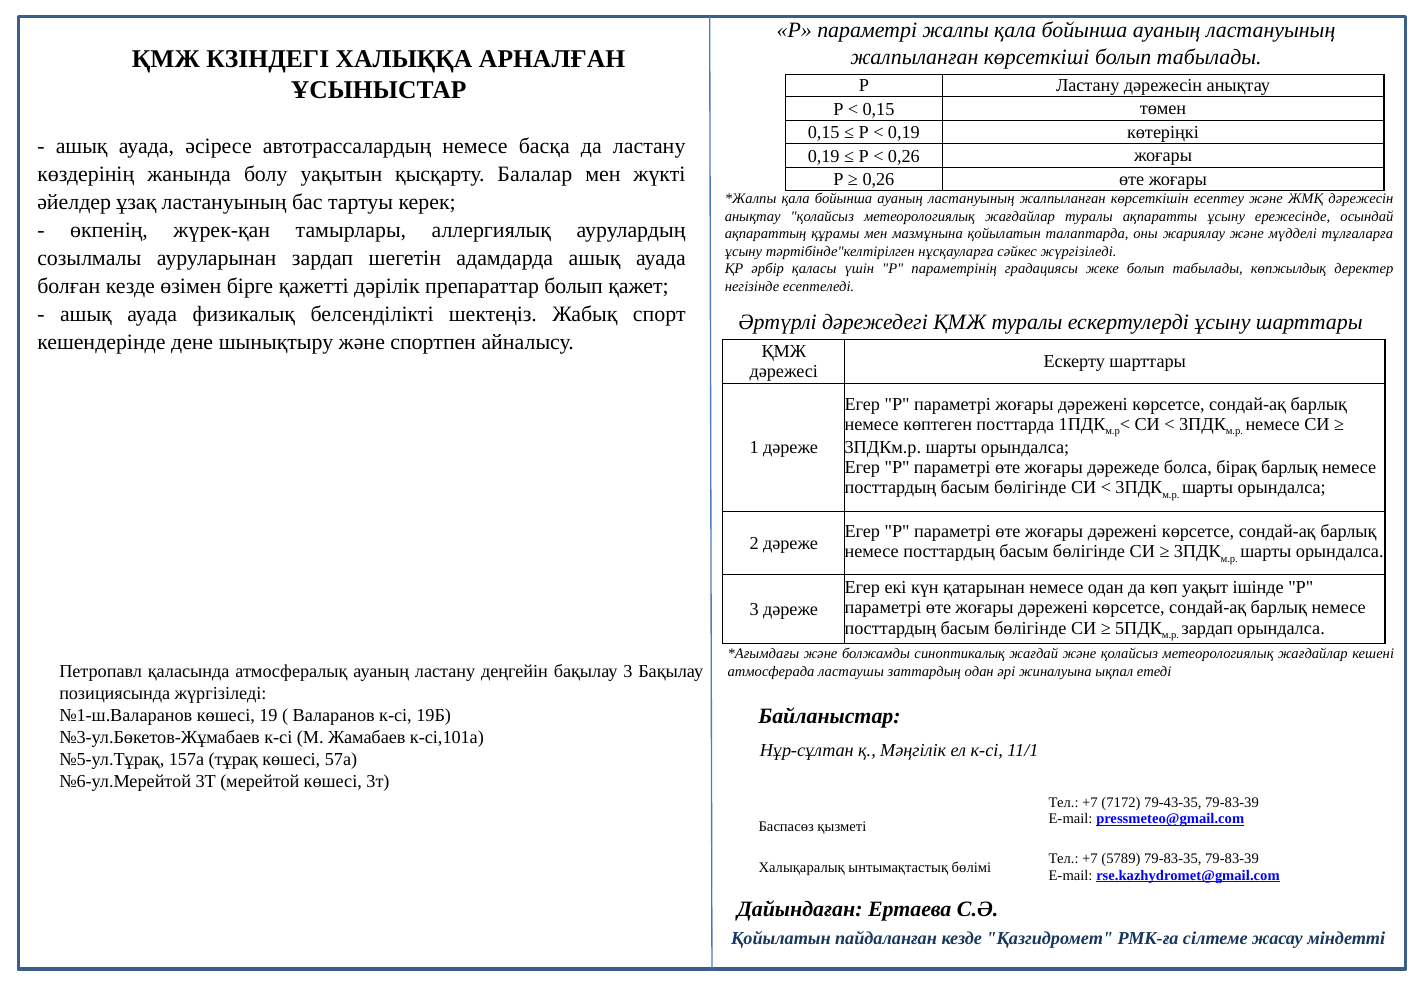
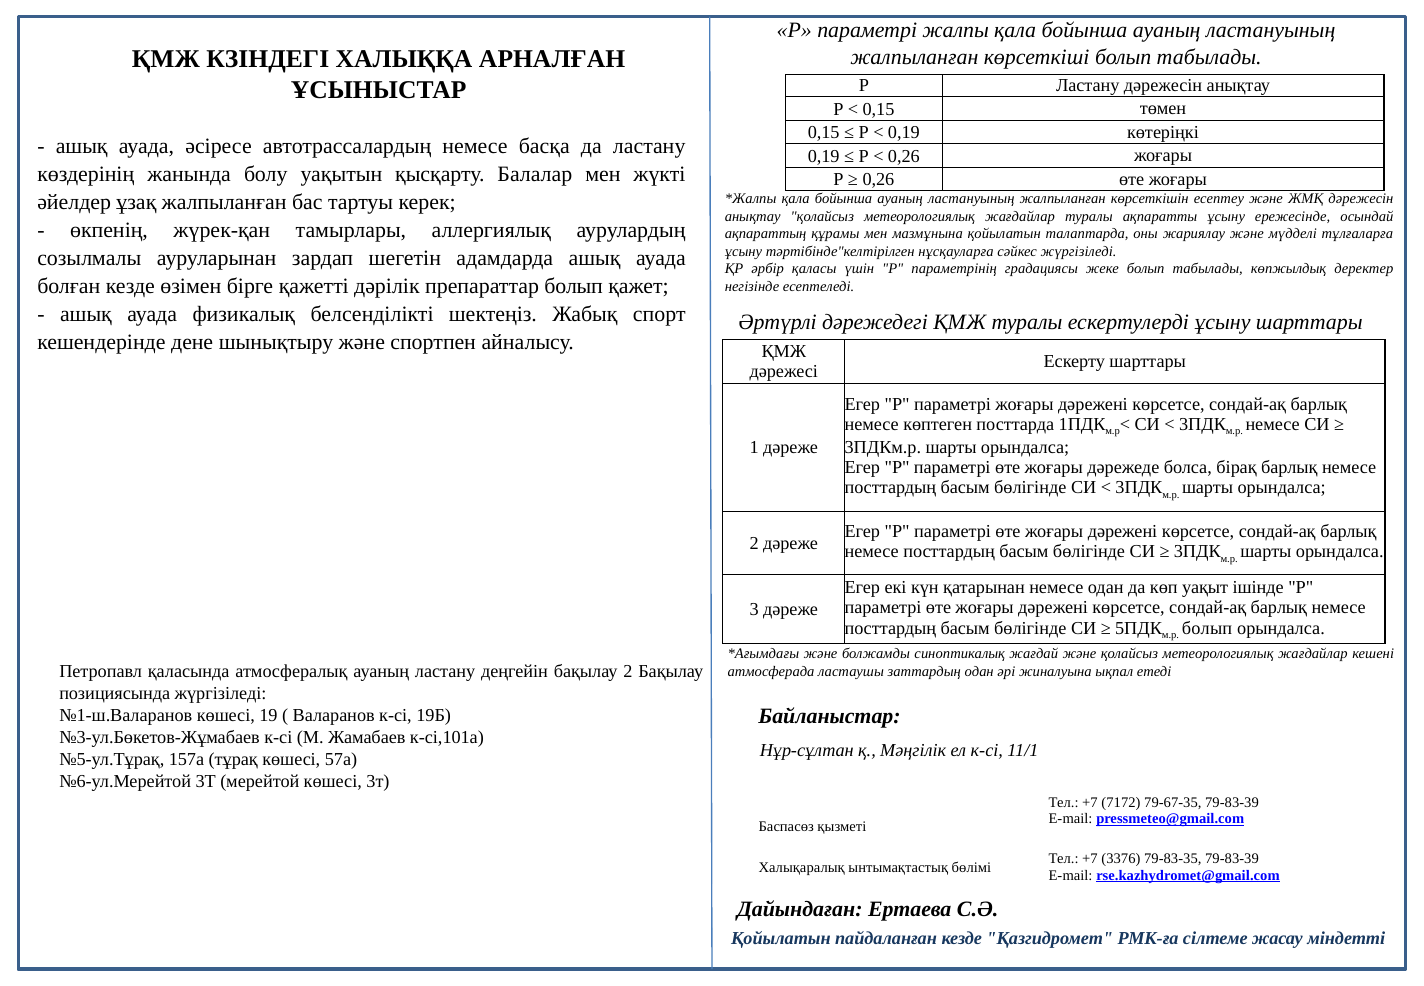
ұзақ ластануының: ластануының -> жалпыланған
зардап at (1207, 628): зардап -> болып
бақылау 3: 3 -> 2
79-43-35: 79-43-35 -> 79-67-35
5789: 5789 -> 3376
